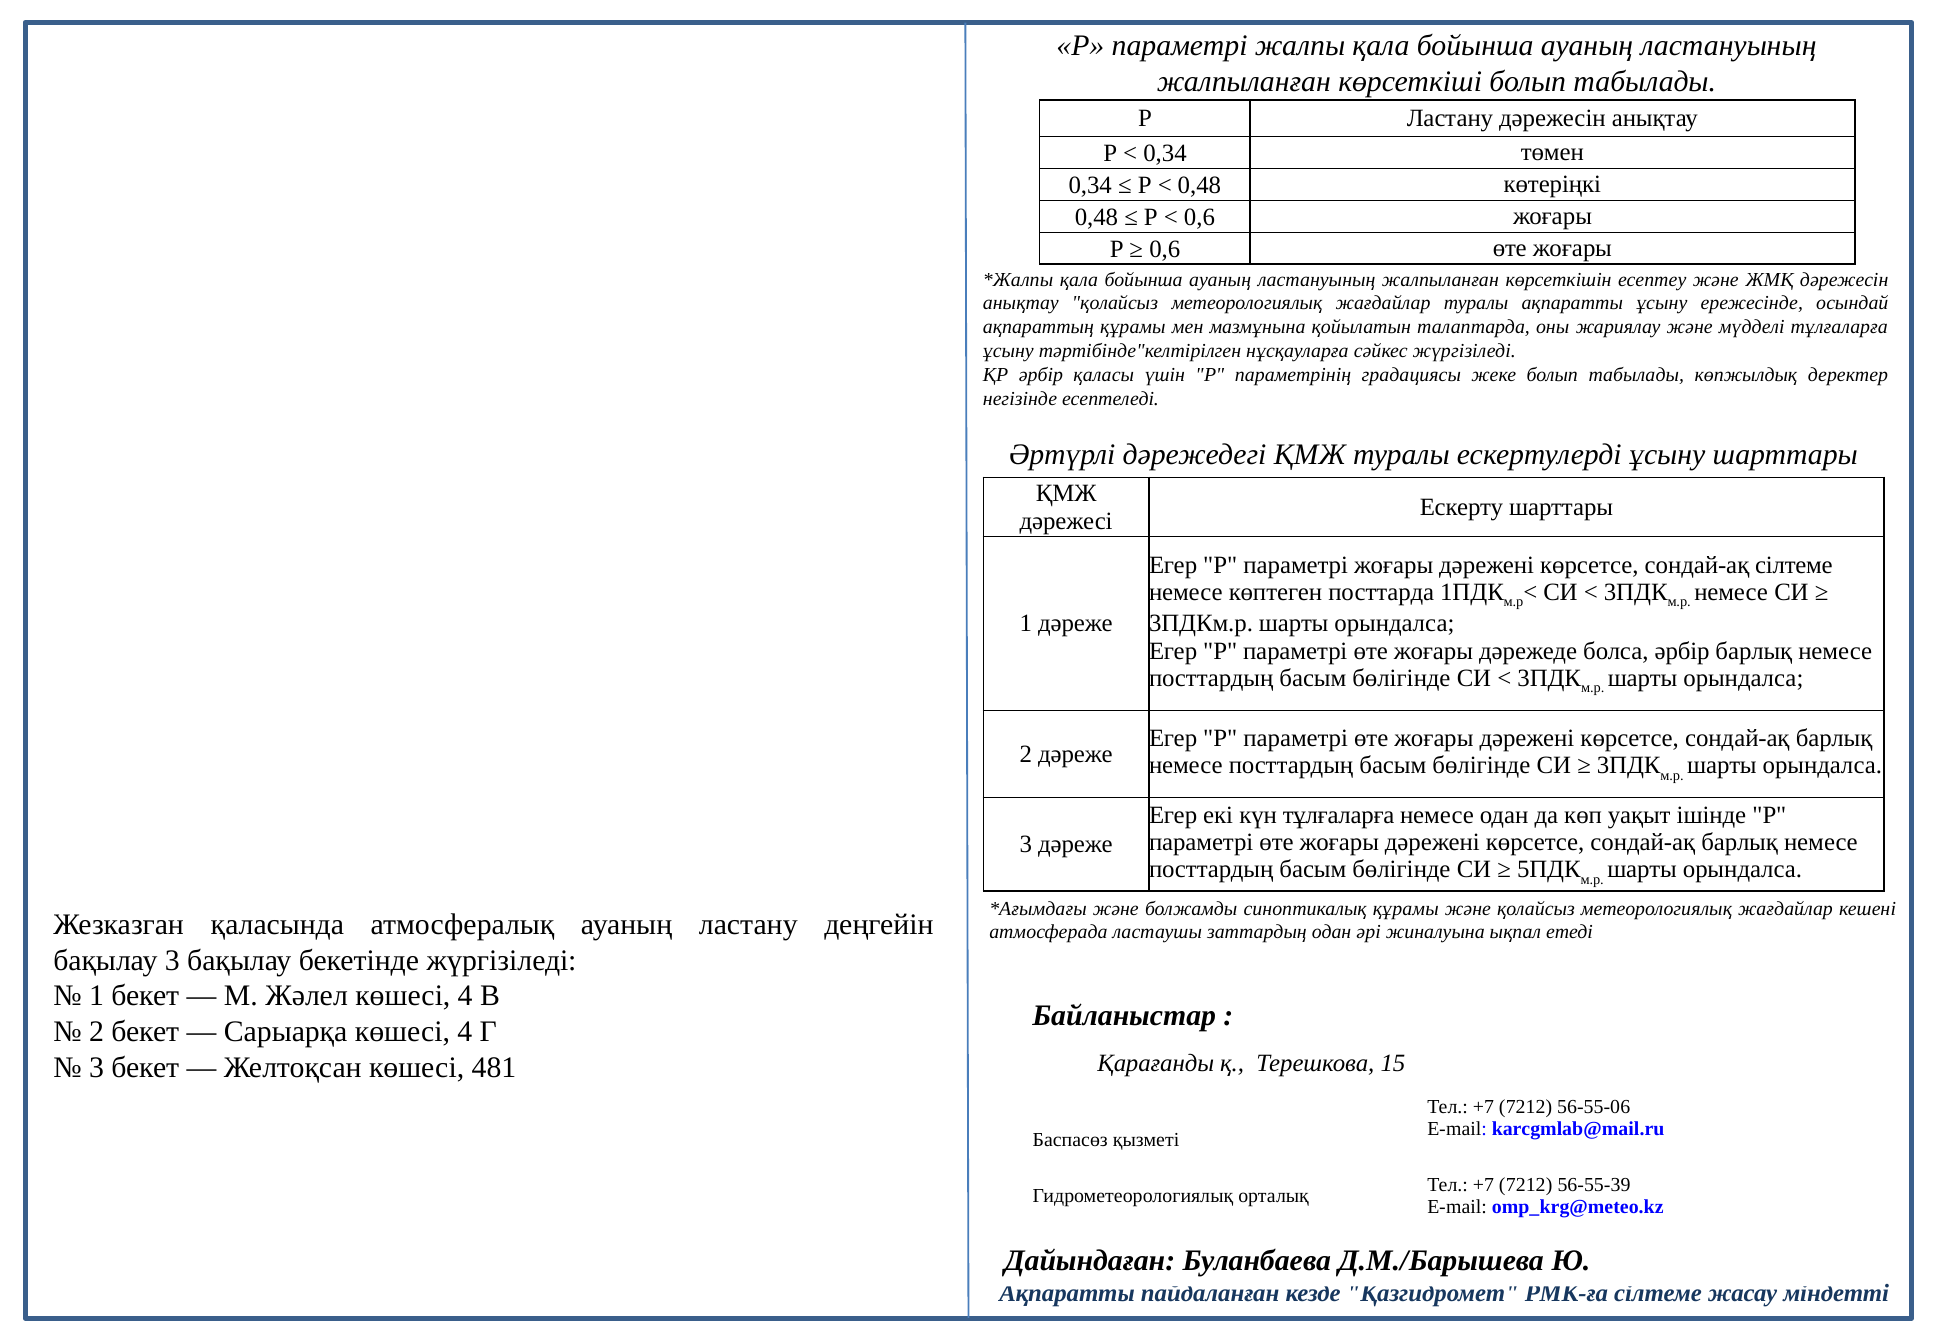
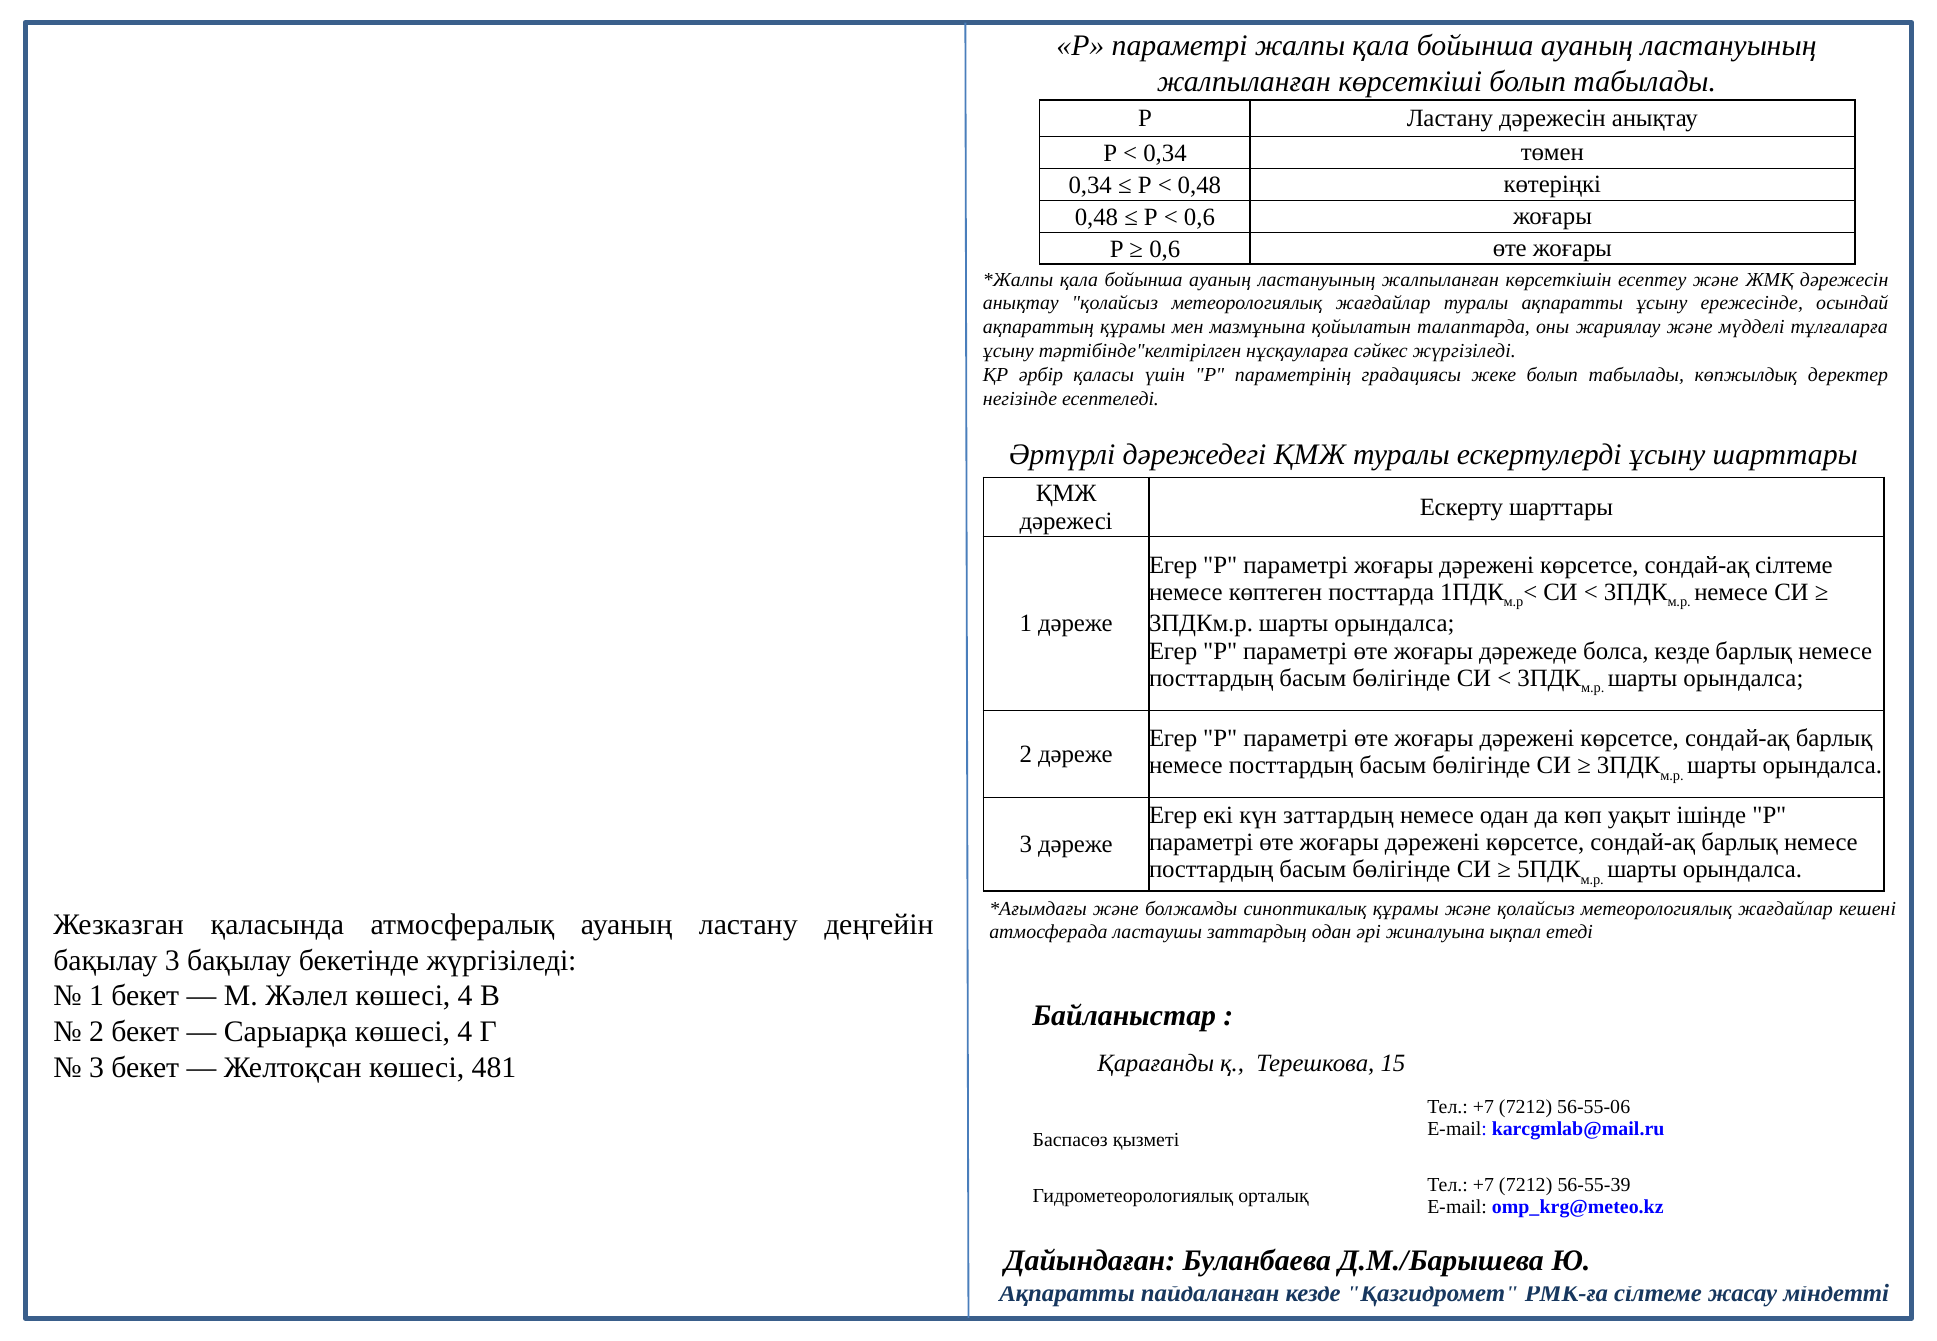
болса әрбір: әрбір -> кезде
күн тұлғаларға: тұлғаларға -> заттардың
